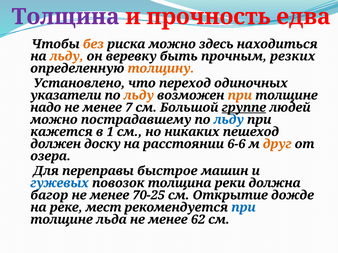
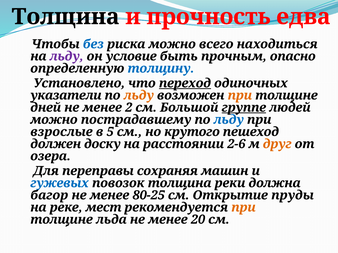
Толщина at (65, 17) colour: purple -> black
без colour: orange -> blue
здесь: здесь -> всего
льду at (67, 56) colour: orange -> purple
веревку: веревку -> условие
резких: резких -> опасно
толщину colour: orange -> blue
переход underline: none -> present
надо: надо -> дней
7: 7 -> 2
кажется: кажется -> взрослые
1: 1 -> 5
никаких: никаких -> крутого
6-6: 6-6 -> 2-6
быстрое: быстрое -> сохраняя
70-25: 70-25 -> 80-25
дожде: дожде -> пруды
при at (243, 208) colour: blue -> orange
62: 62 -> 20
